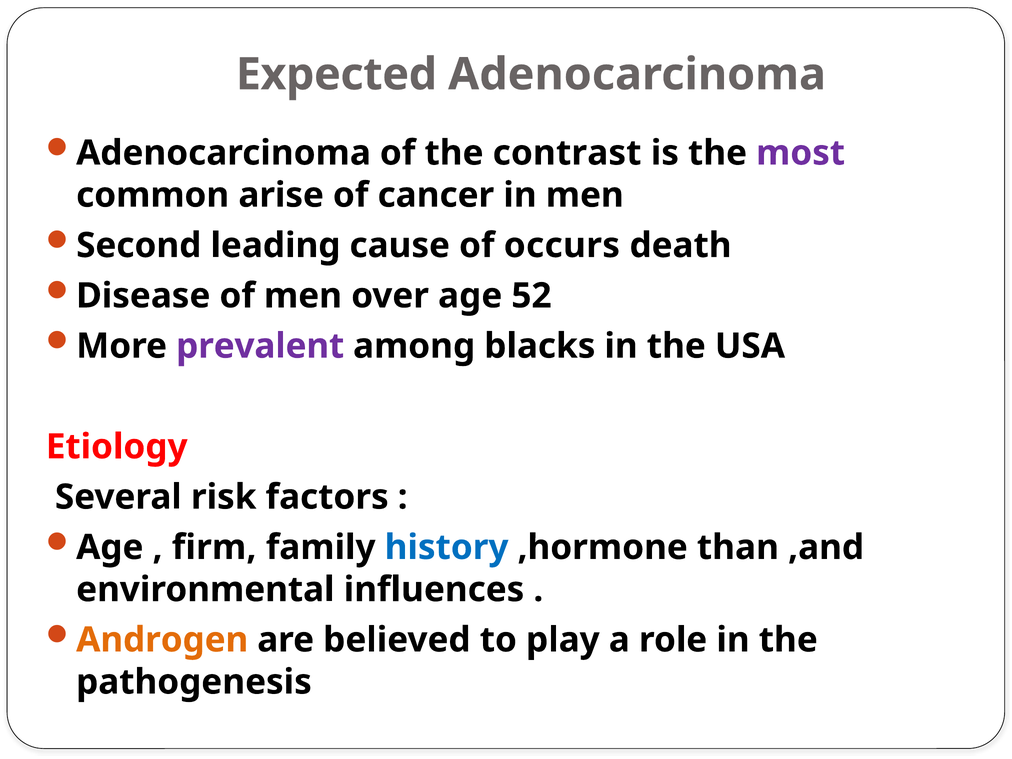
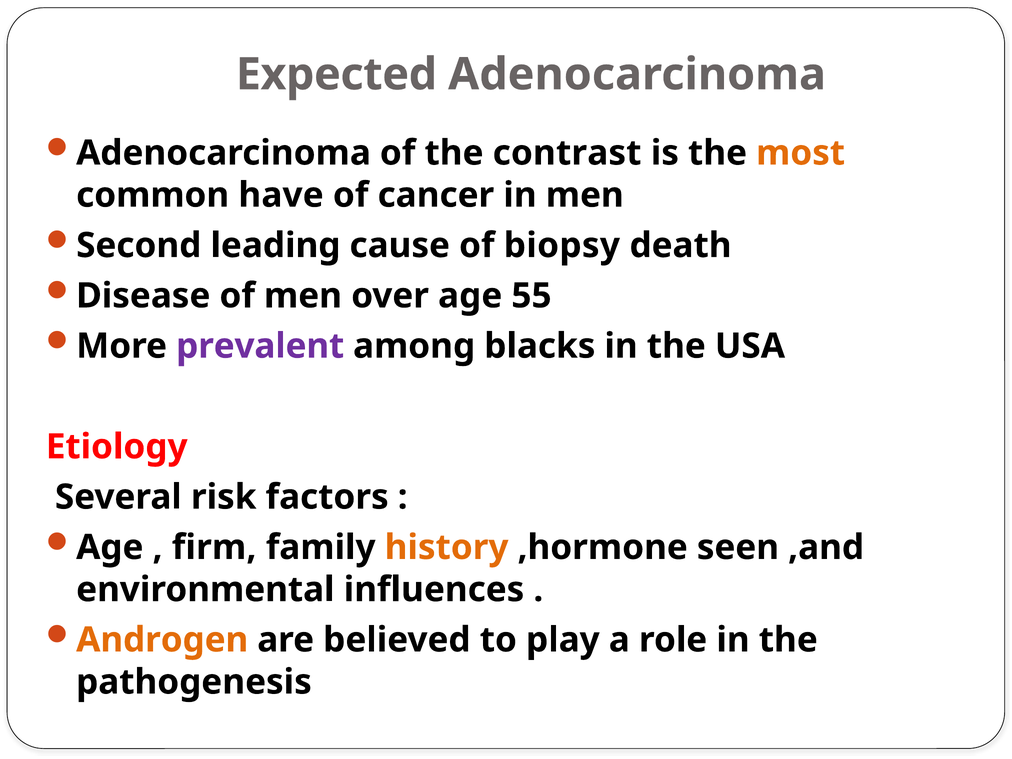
most colour: purple -> orange
arise: arise -> have
occurs: occurs -> biopsy
52: 52 -> 55
history colour: blue -> orange
than: than -> seen
